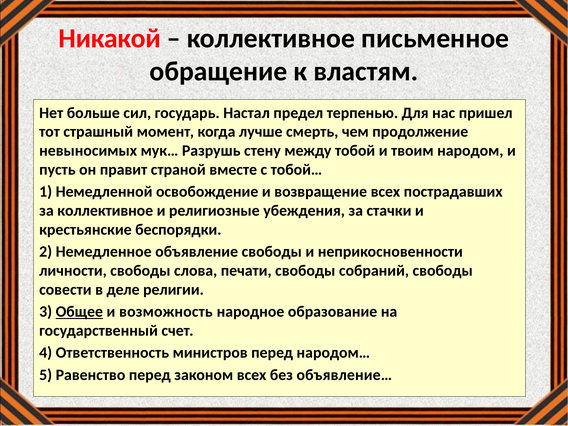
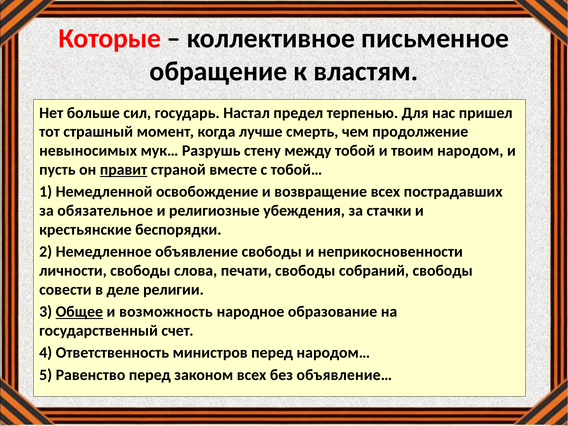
Никакой: Никакой -> Которые
правит underline: none -> present
за коллективное: коллективное -> обязательное
